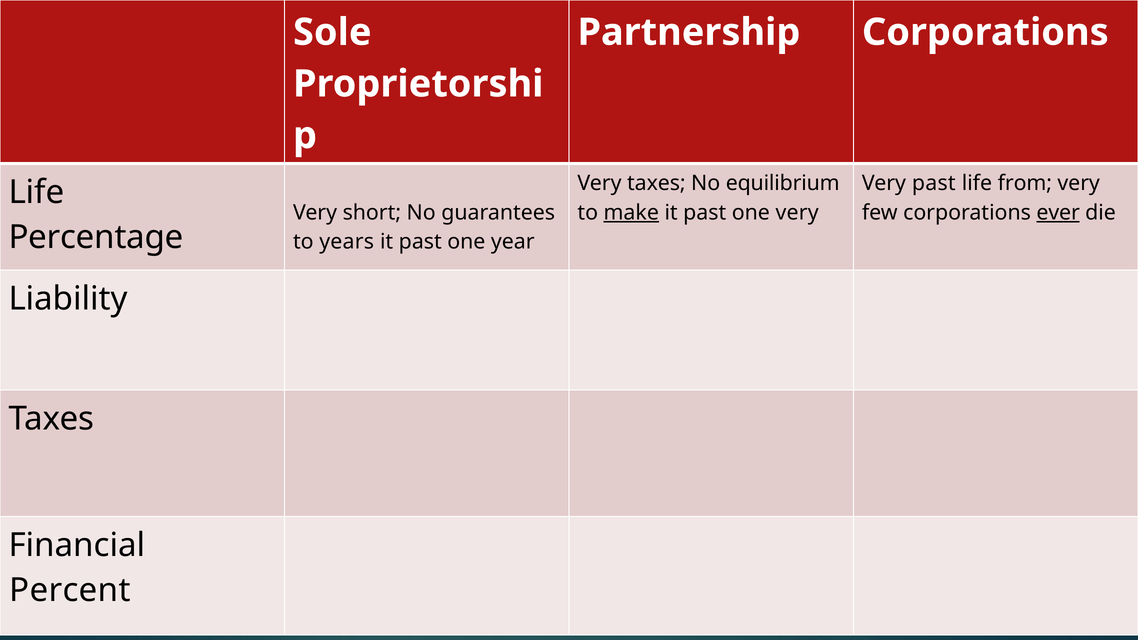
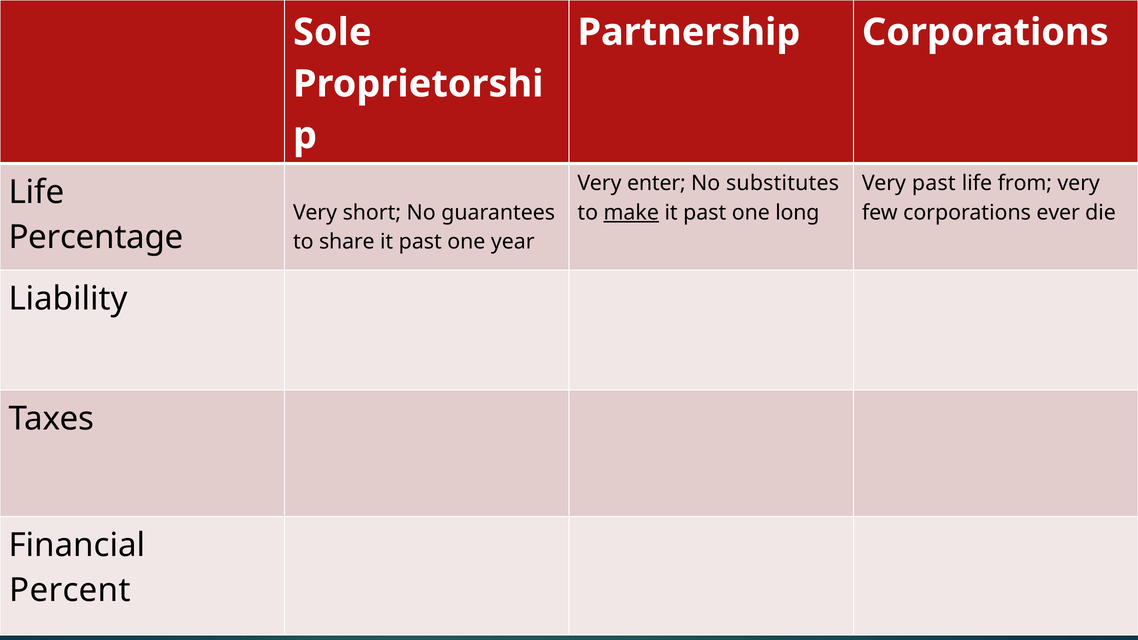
Very taxes: taxes -> enter
equilibrium: equilibrium -> substitutes
one very: very -> long
ever underline: present -> none
years: years -> share
